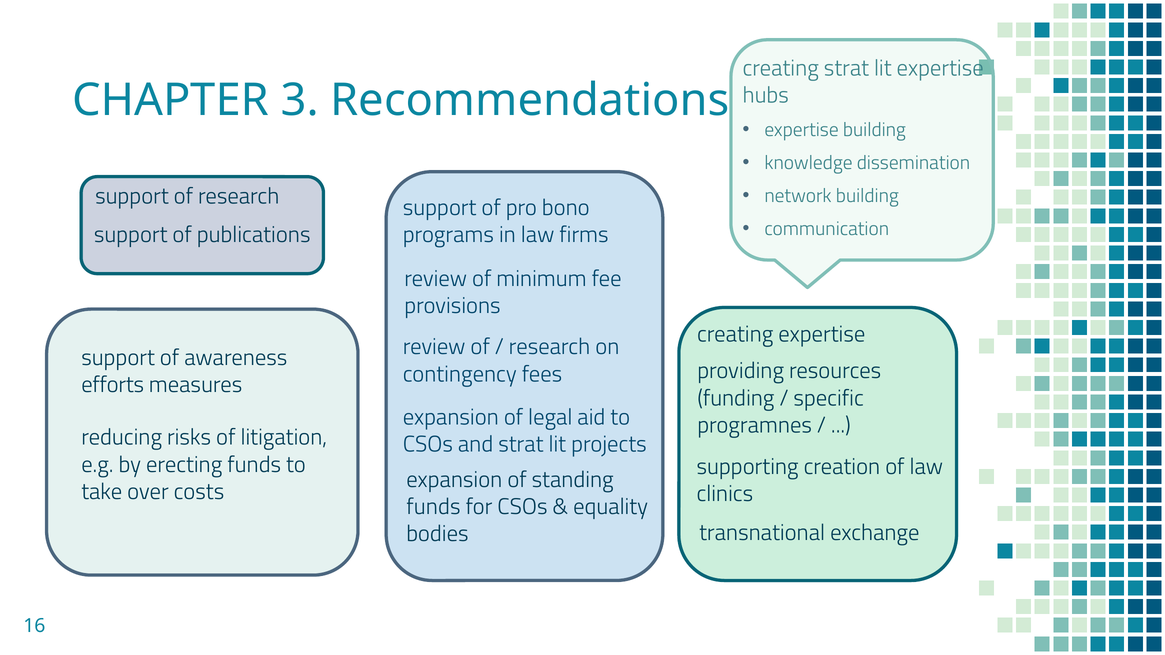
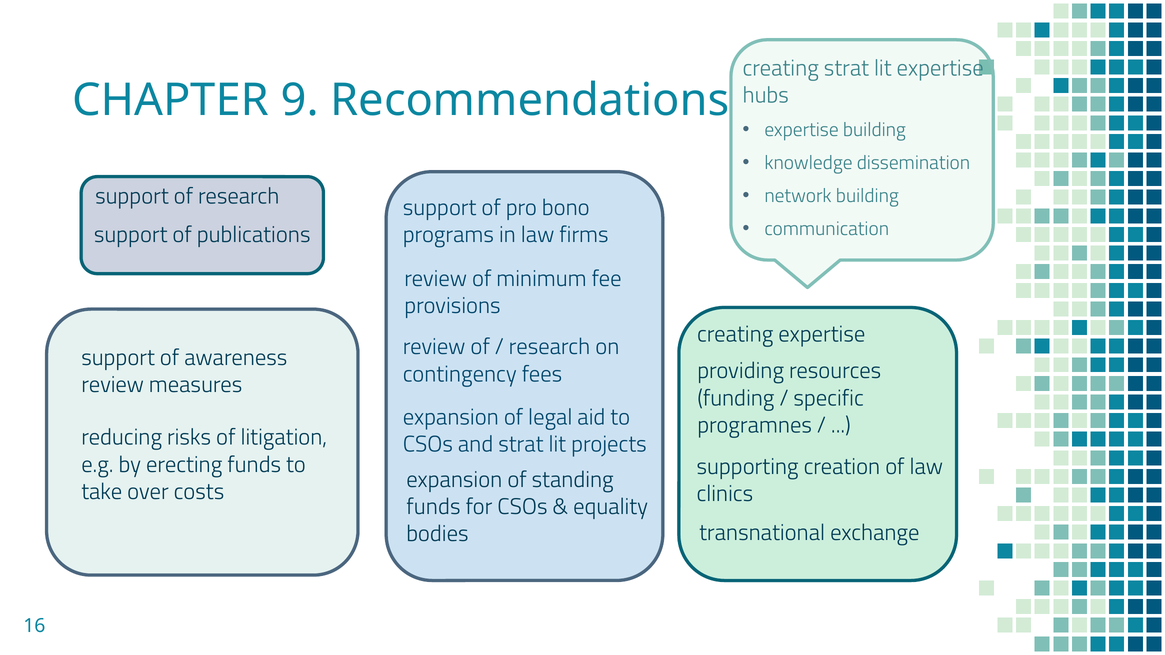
3: 3 -> 9
efforts at (113, 385): efforts -> review
